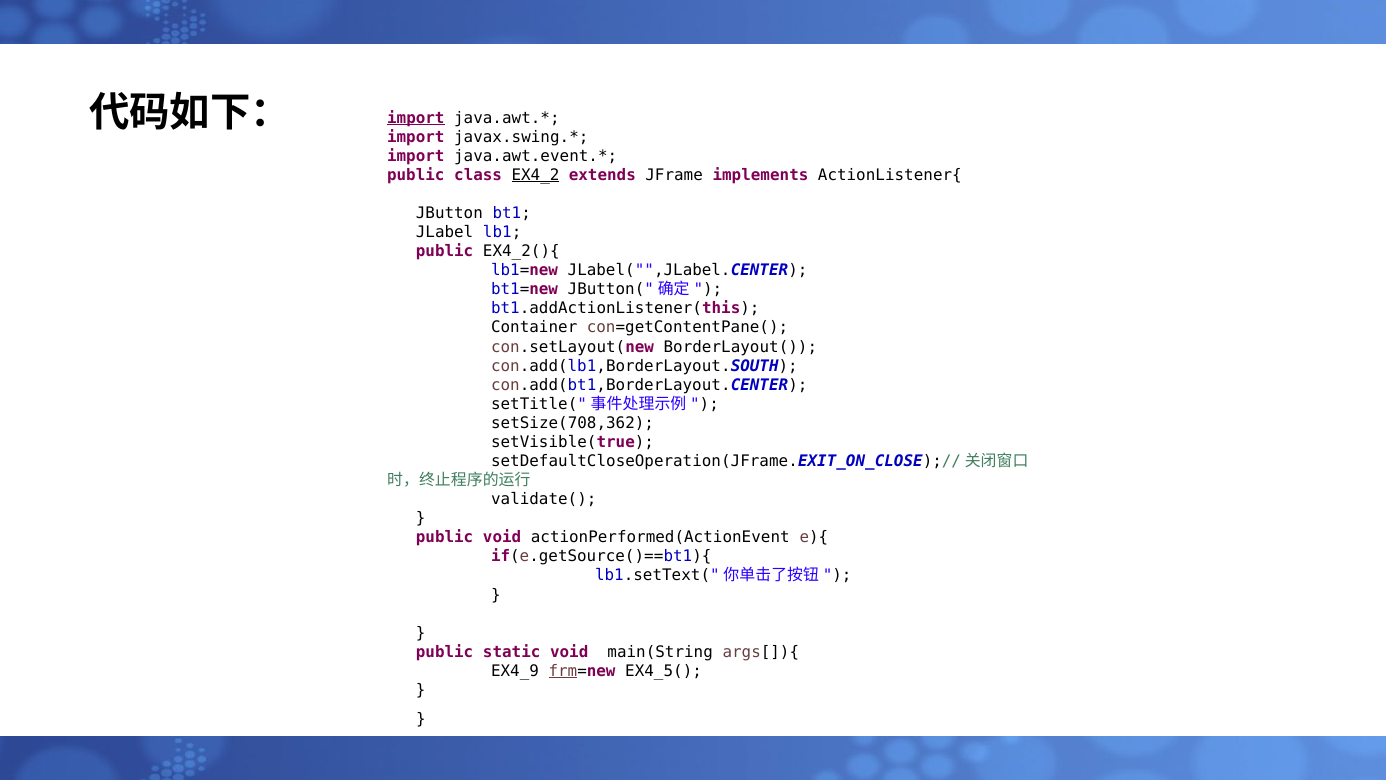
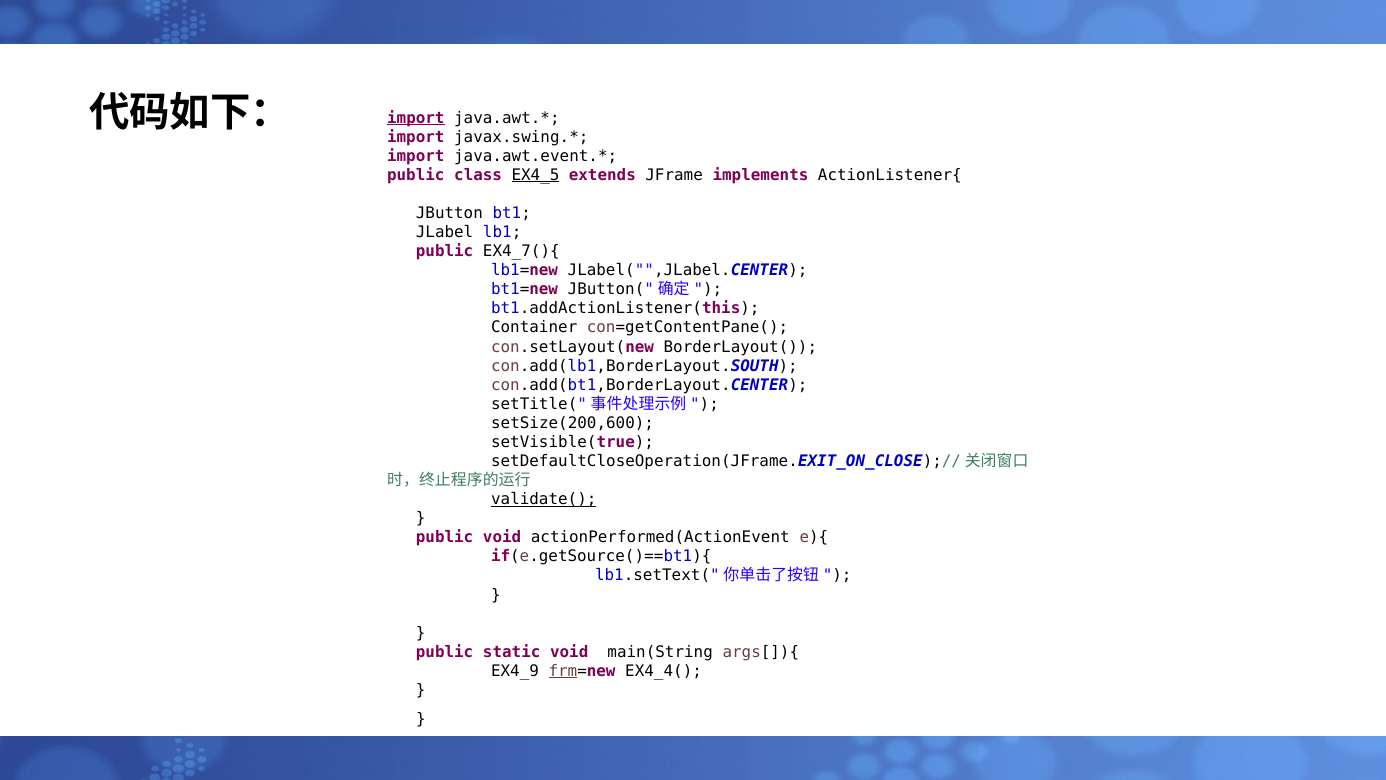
EX4_2: EX4_2 -> EX4_5
EX4_2(){: EX4_2(){ -> EX4_7(){
setSize(708,362: setSize(708,362 -> setSize(200,600
validate( underline: none -> present
EX4_5(: EX4_5( -> EX4_4(
